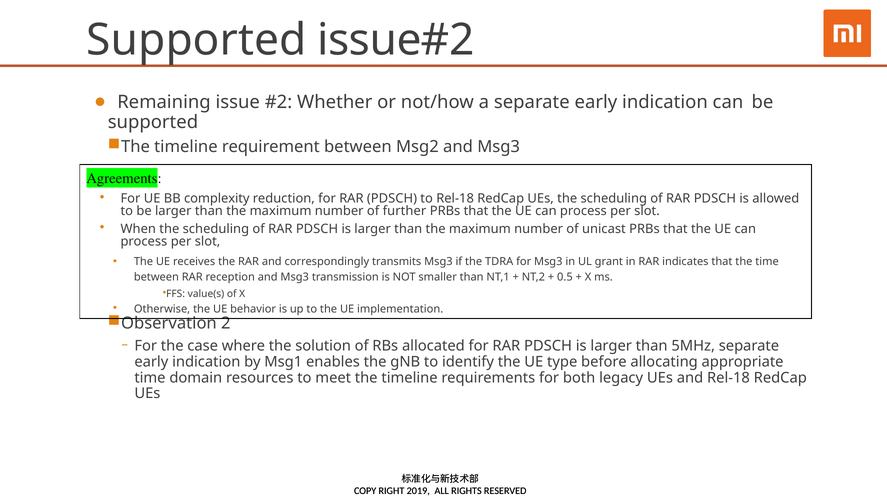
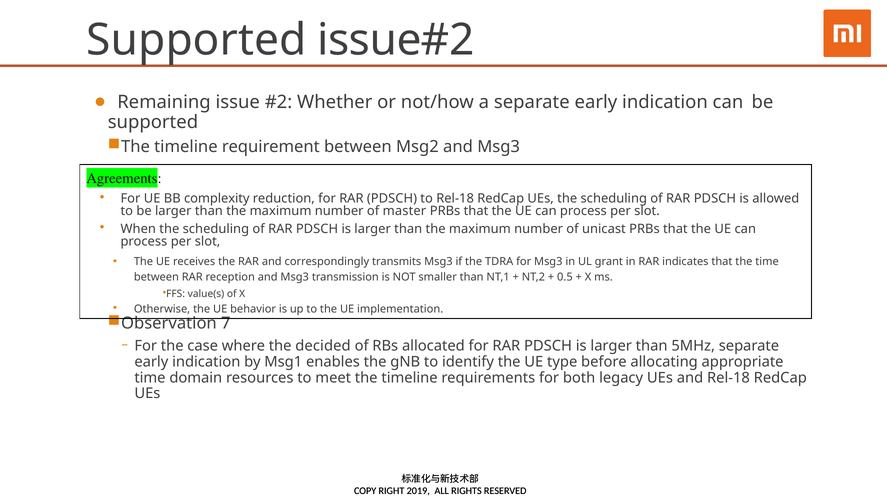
further: further -> master
2: 2 -> 7
solution: solution -> decided
